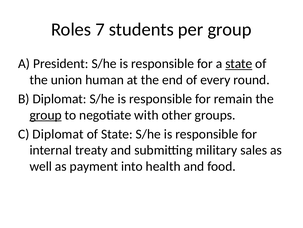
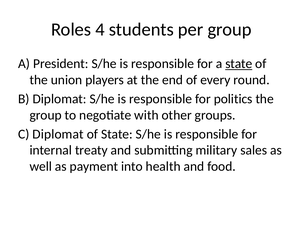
7: 7 -> 4
human: human -> players
remain: remain -> politics
group at (46, 115) underline: present -> none
